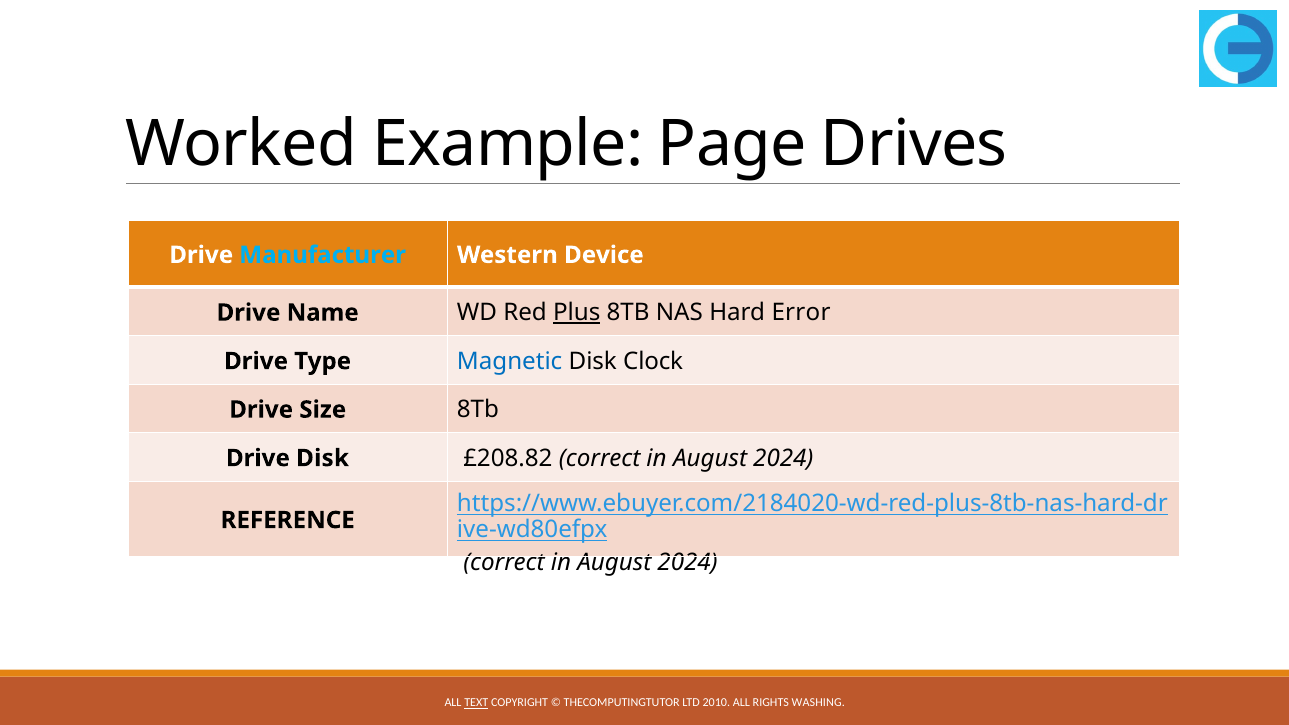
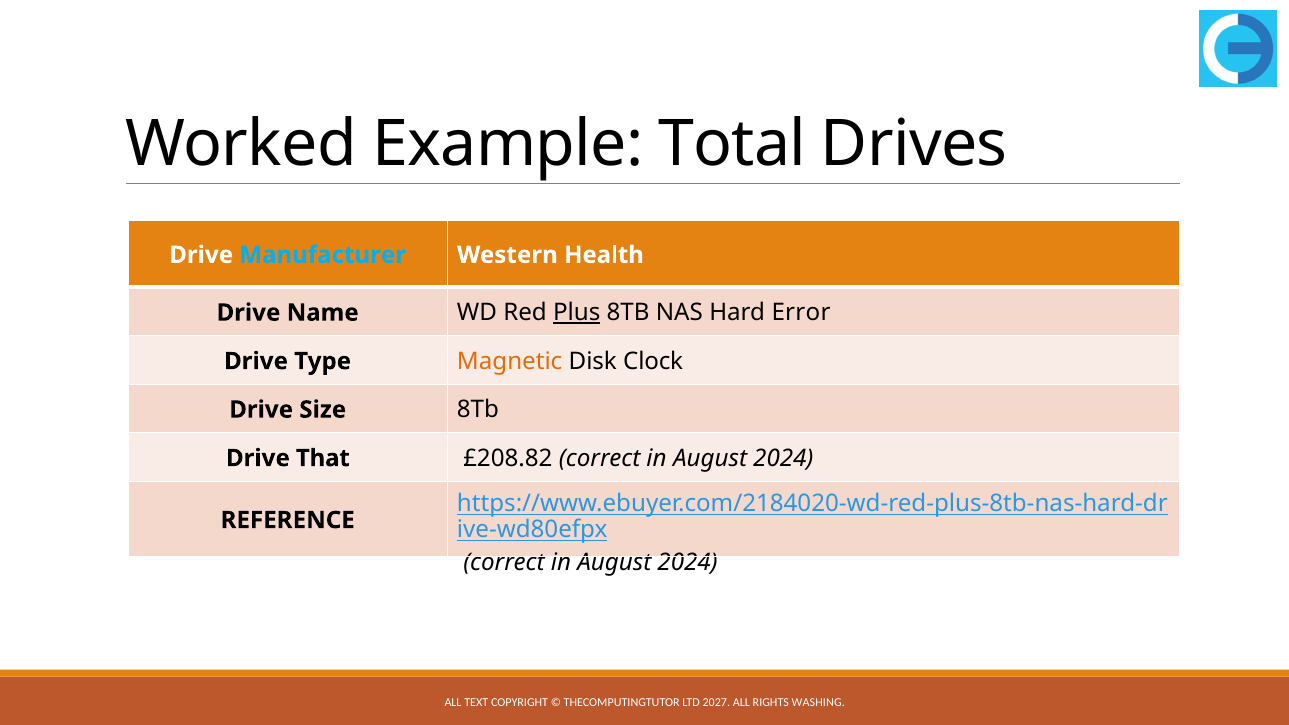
Page: Page -> Total
Device: Device -> Health
Magnetic colour: blue -> orange
Drive Disk: Disk -> That
TEXT underline: present -> none
2010: 2010 -> 2027
